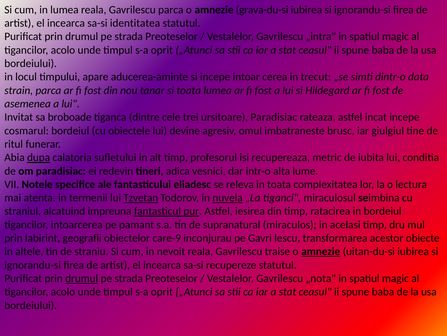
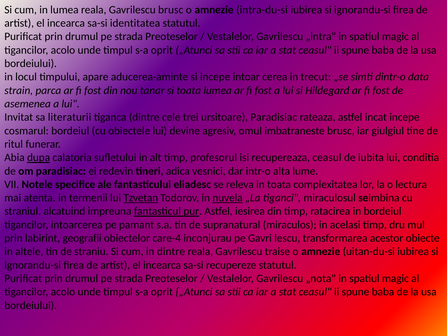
Gavrilescu parca: parca -> brusc
grava-du-si: grava-du-si -> intra-du-si
broboade: broboade -> literaturii
recupereaza metric: metric -> ceasul
care-9: care-9 -> care-4
in nevoit: nevoit -> dintre
amnezie at (321, 251) underline: present -> none
drumul at (82, 278) underline: present -> none
